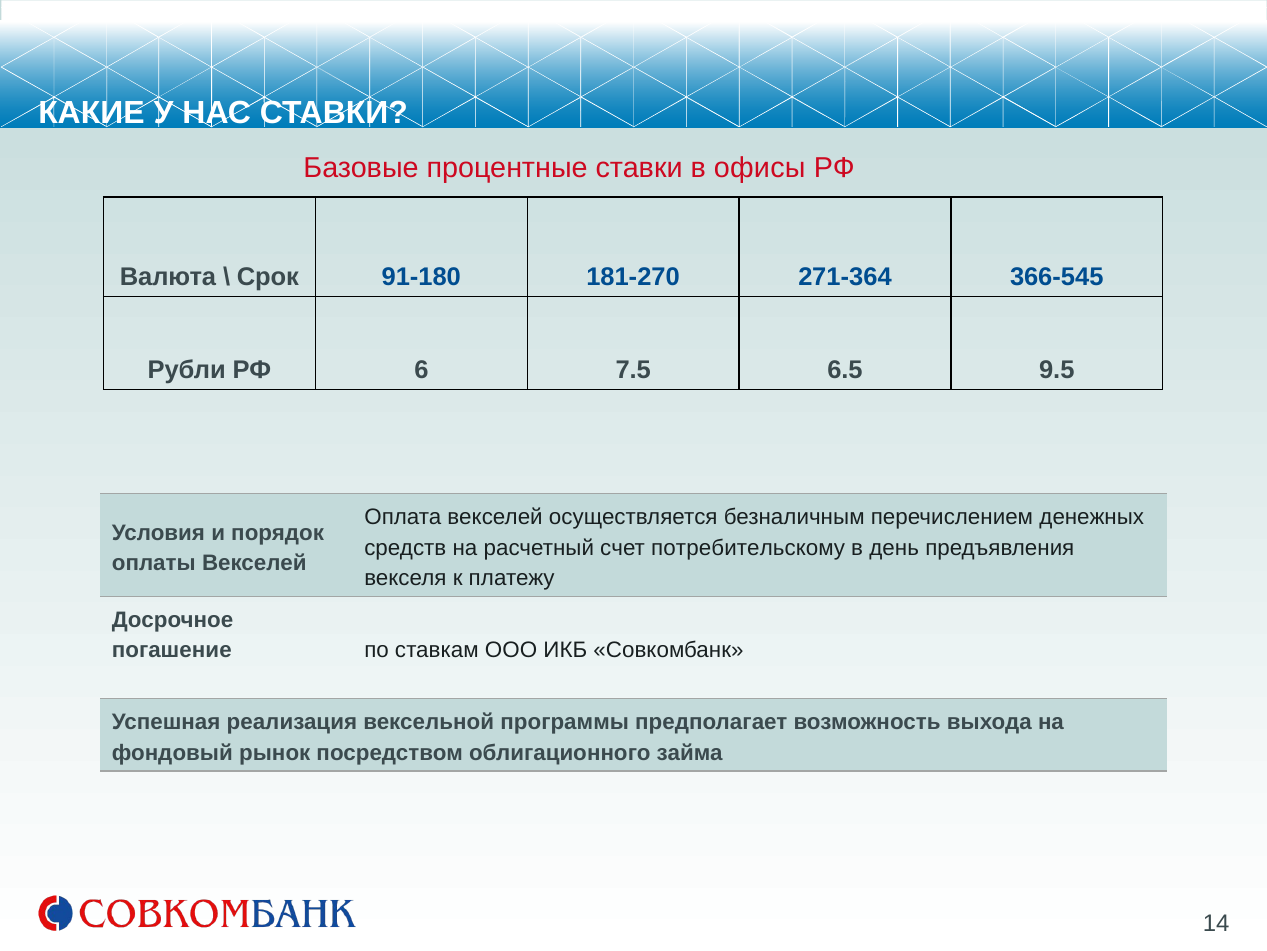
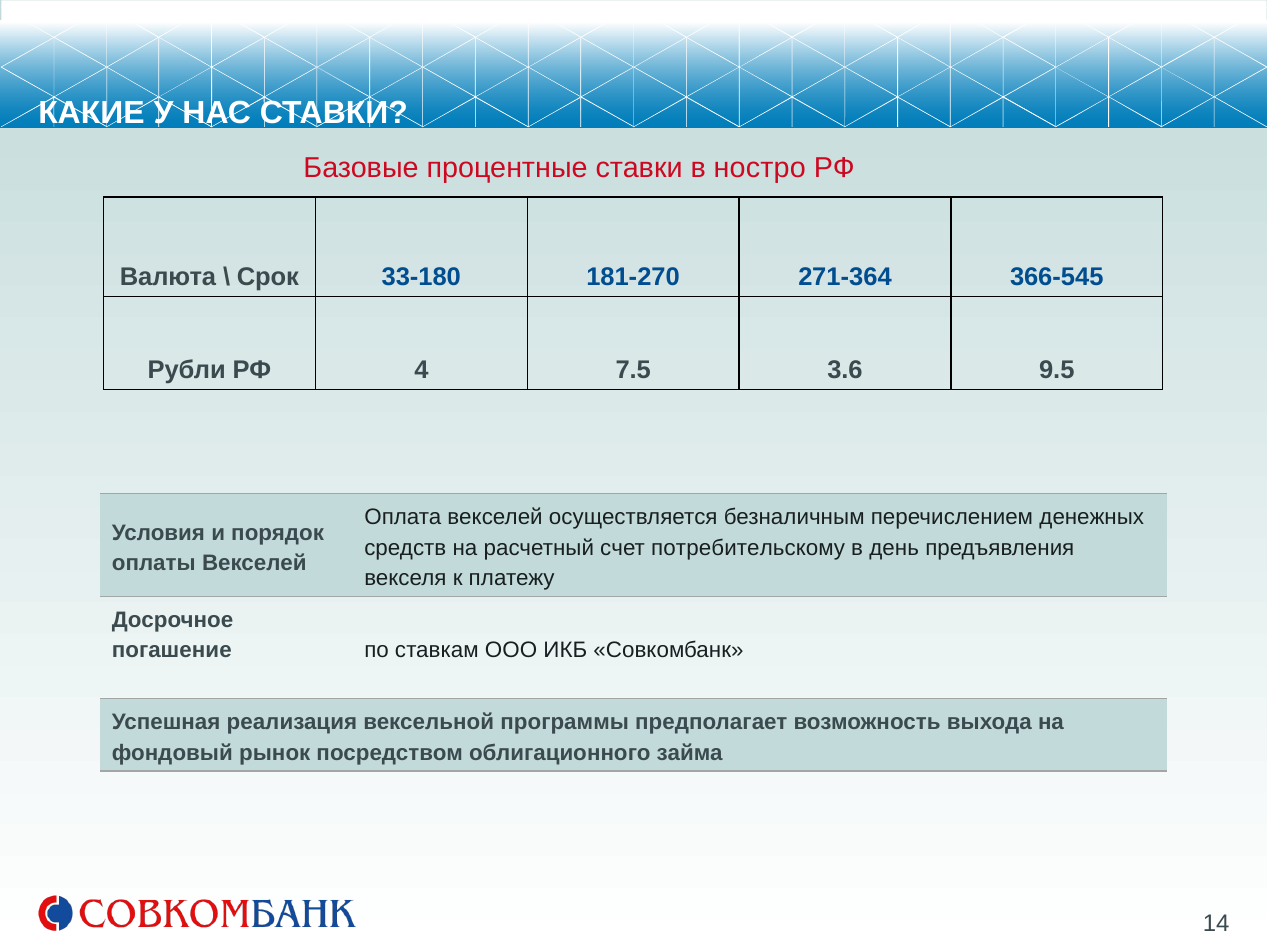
офисы: офисы -> ностро
91-180: 91-180 -> 33-180
6: 6 -> 4
6.5: 6.5 -> 3.6
